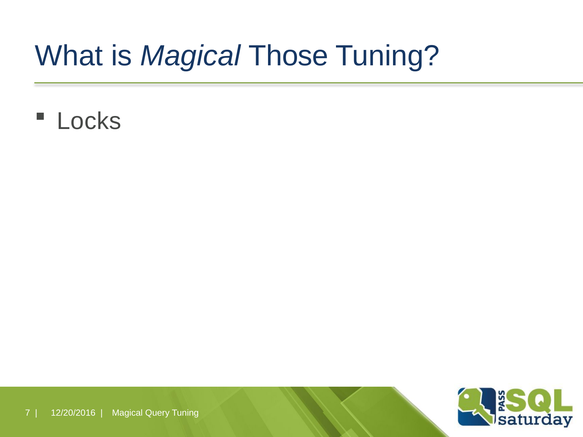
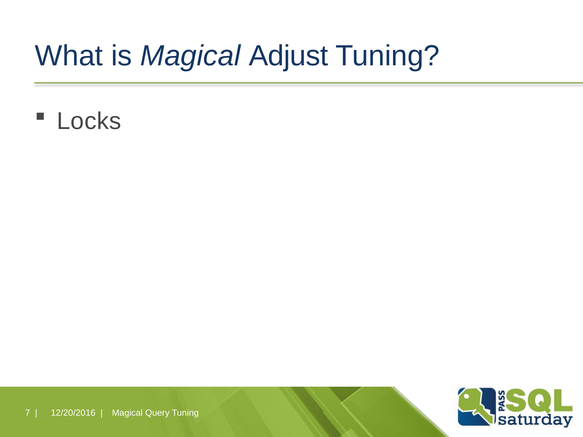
Those: Those -> Adjust
